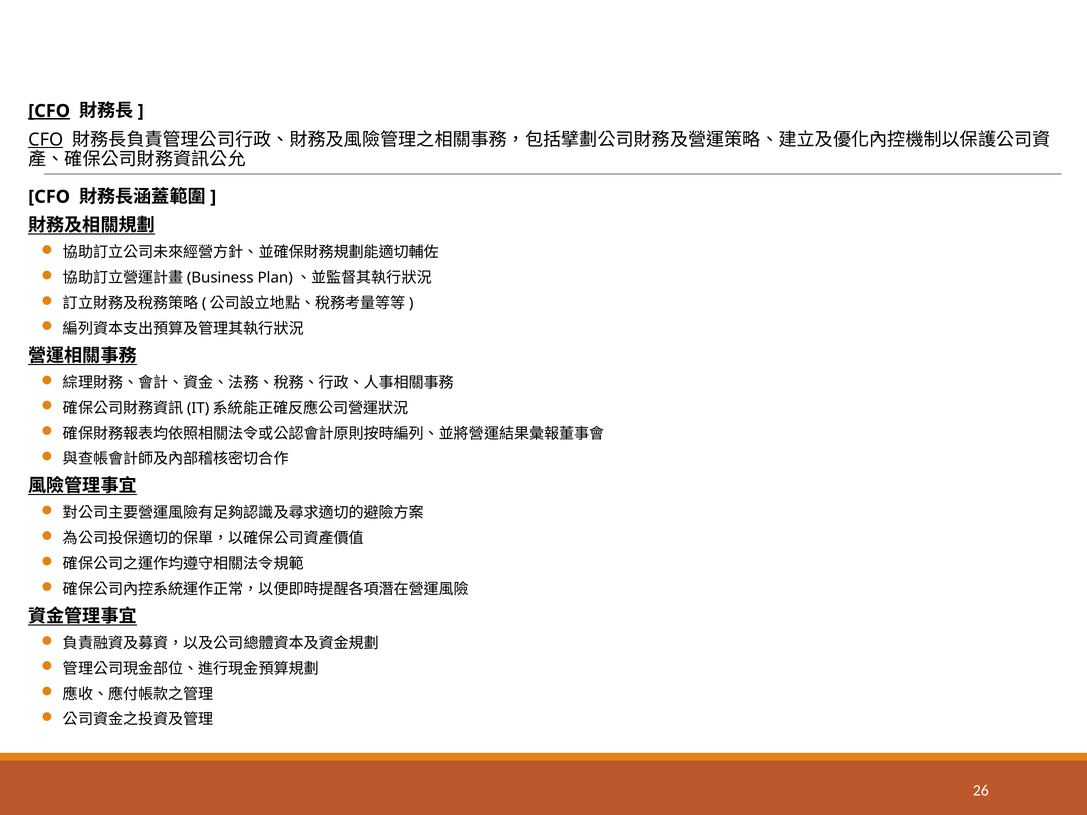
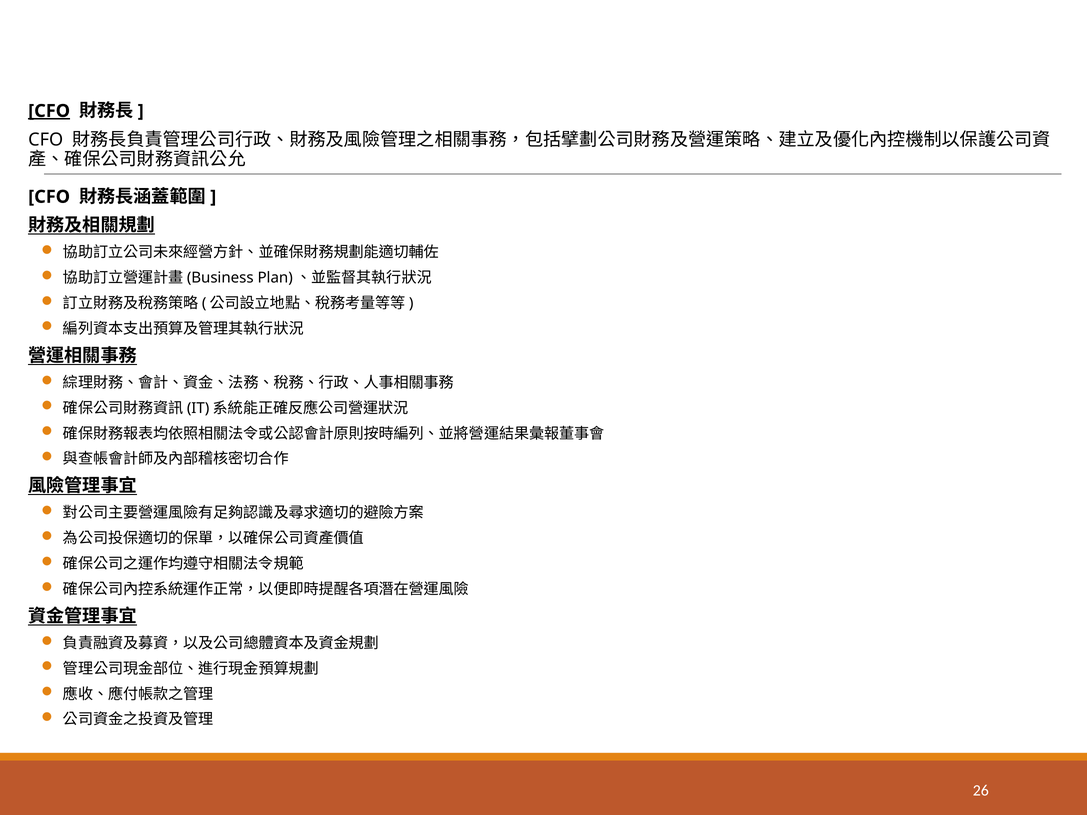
CFO at (46, 140) underline: present -> none
